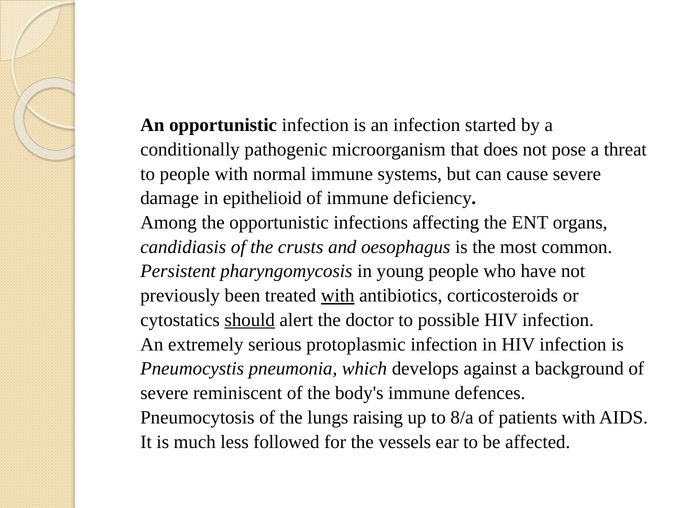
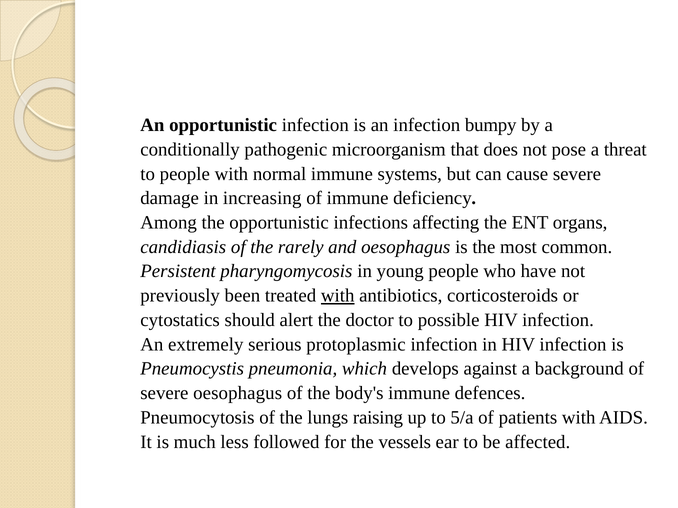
started: started -> bumpy
epithelioid: epithelioid -> increasing
crusts: crusts -> rarely
should underline: present -> none
severe reminiscent: reminiscent -> oesophagus
8/a: 8/a -> 5/a
